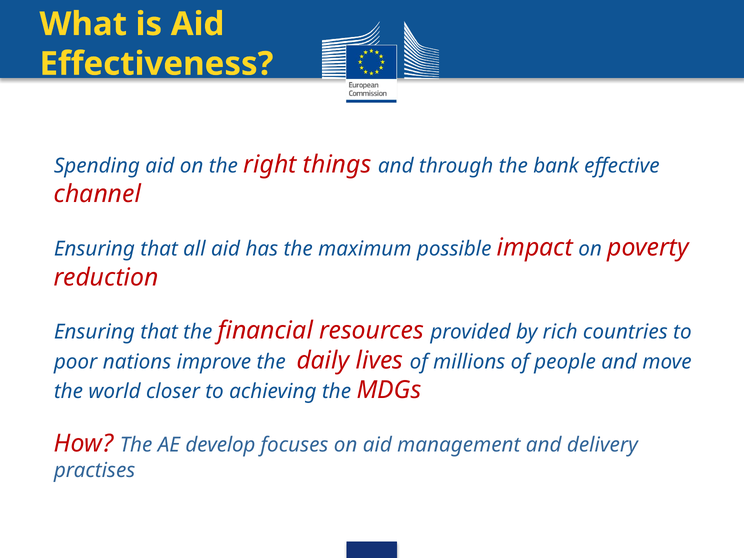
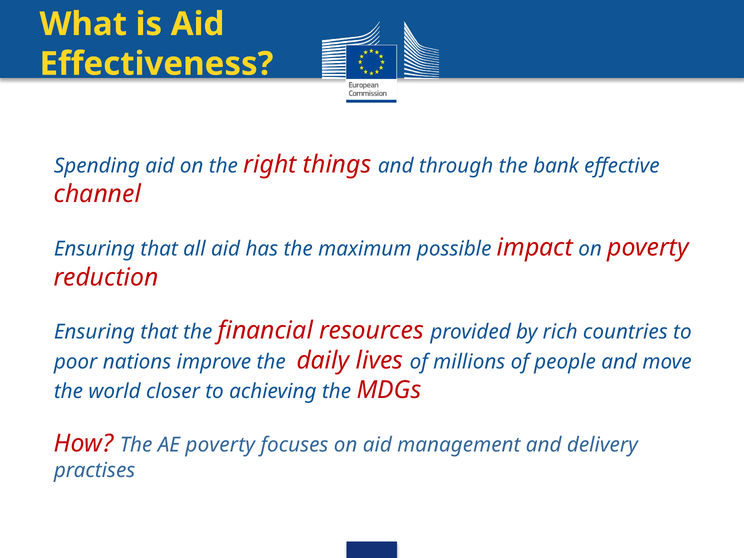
AE develop: develop -> poverty
